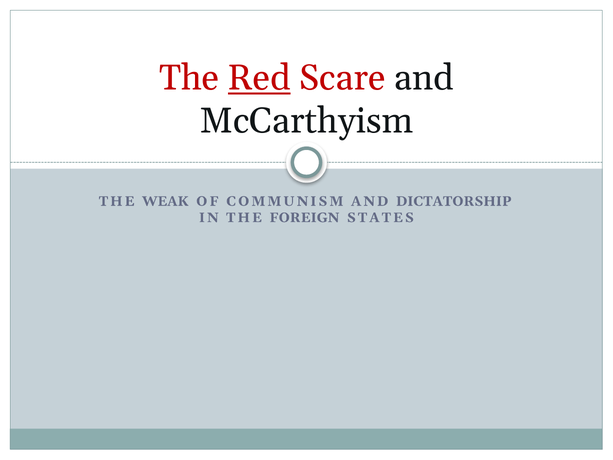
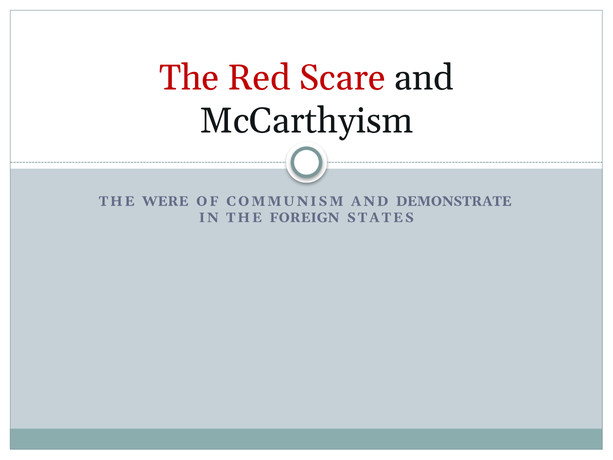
Red underline: present -> none
WEAK: WEAK -> WERE
DICTATORSHIP: DICTATORSHIP -> DEMONSTRATE
